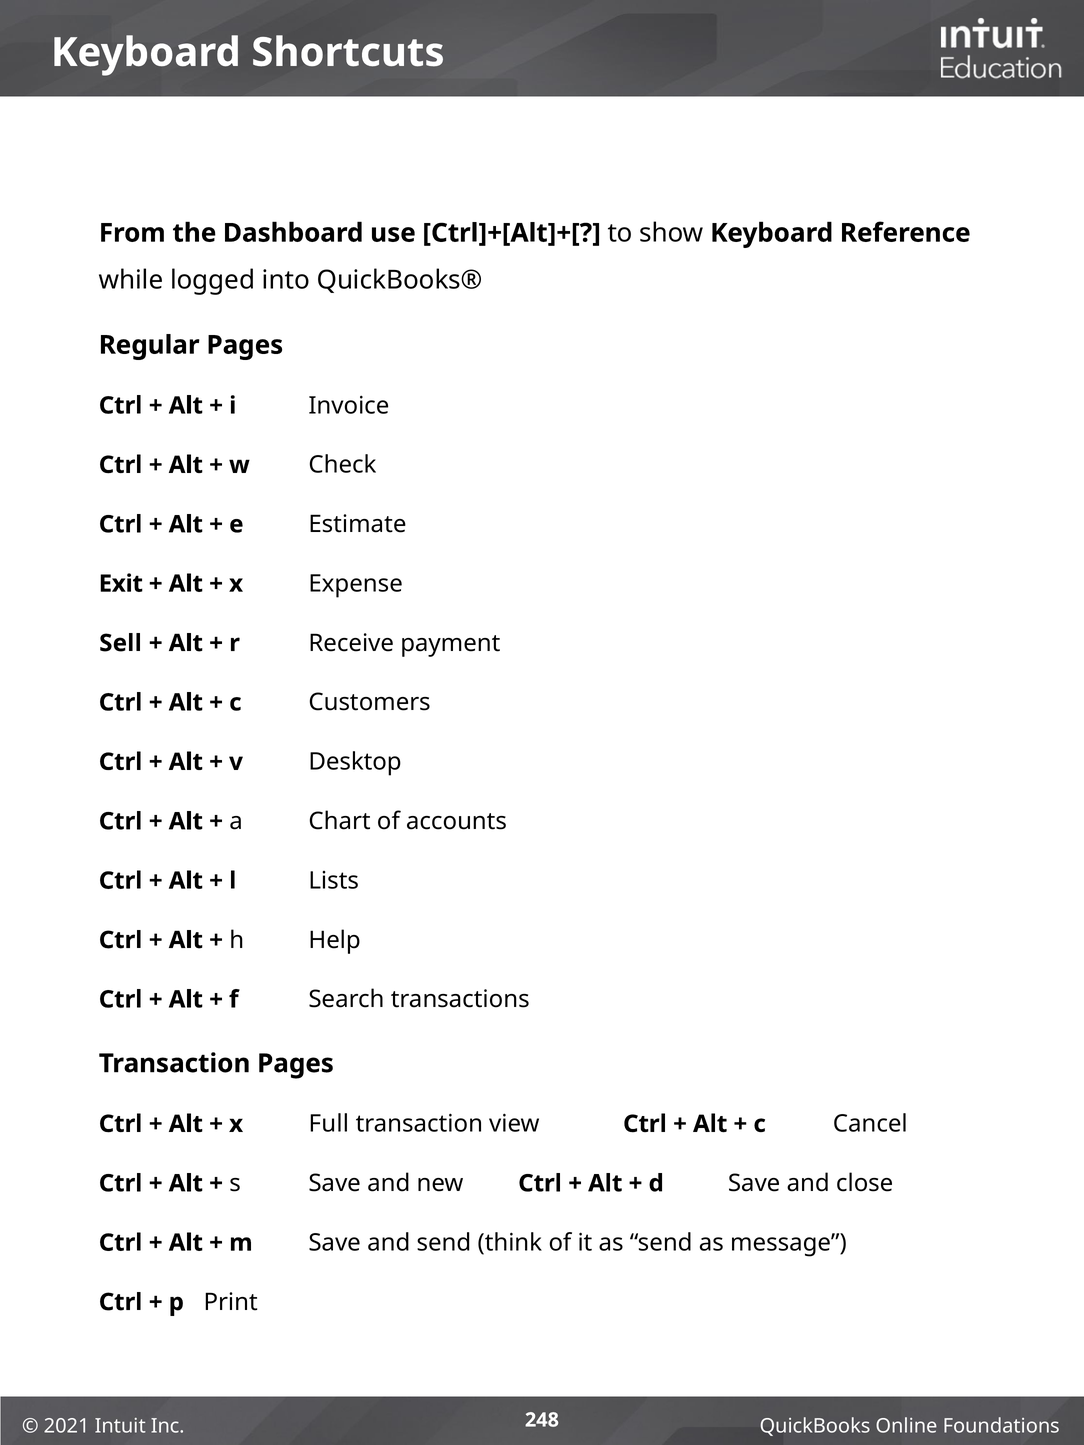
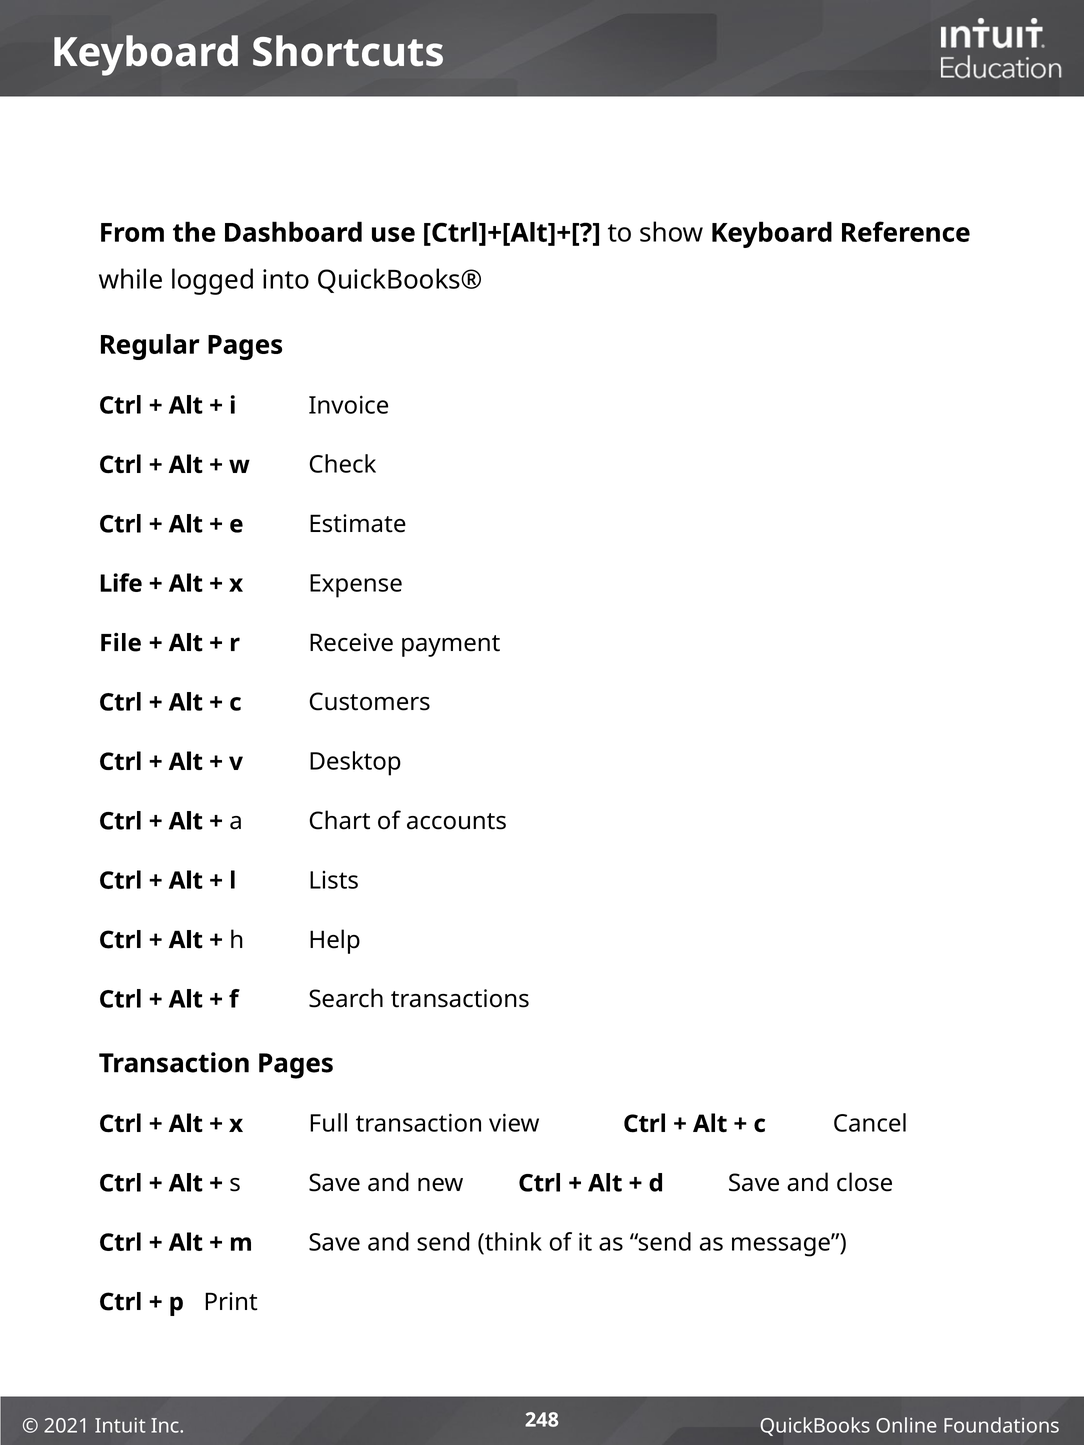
Exit: Exit -> Life
Sell: Sell -> File
